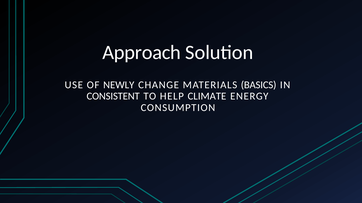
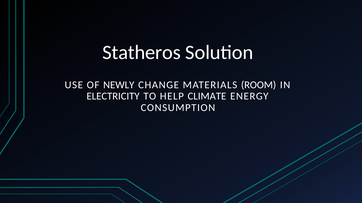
Approach: Approach -> Statheros
BASICS: BASICS -> ROOM
CONSISTENT: CONSISTENT -> ELECTRICITY
